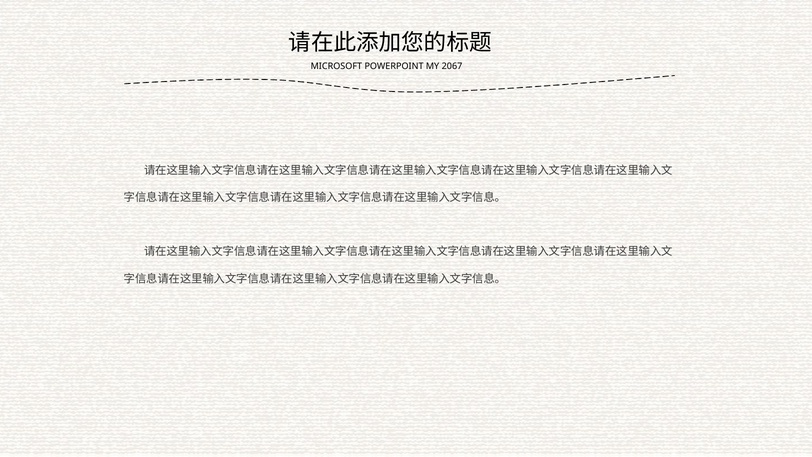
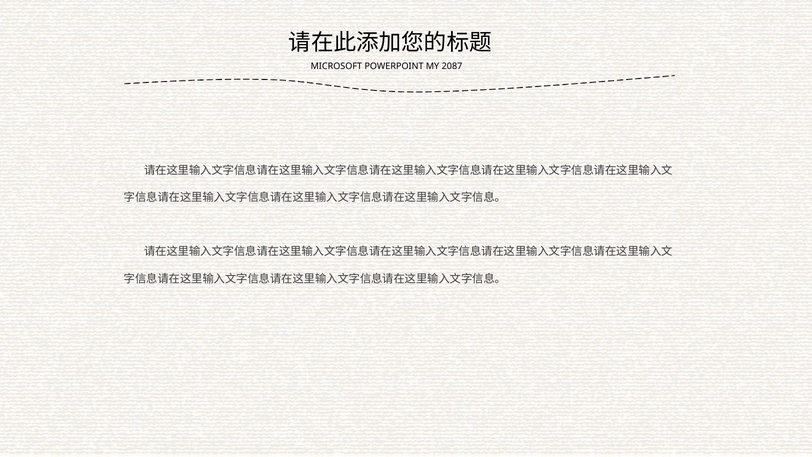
2067: 2067 -> 2087
